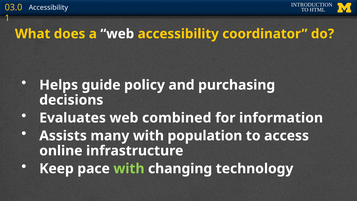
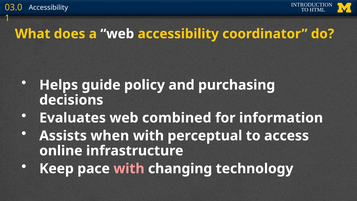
many: many -> when
population: population -> perceptual
with at (129, 168) colour: light green -> pink
